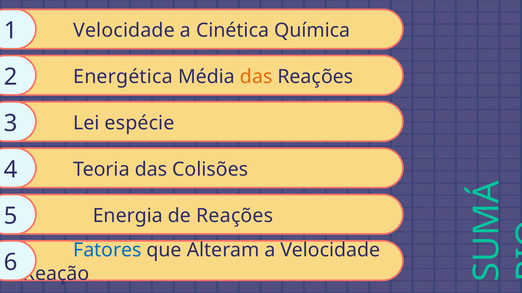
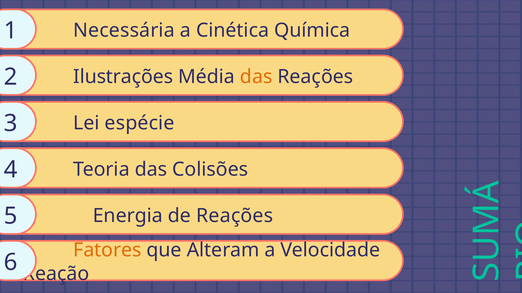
Velocidade at (124, 30): Velocidade -> Necessária
Energética: Energética -> Ilustrações
Fatores colour: blue -> orange
